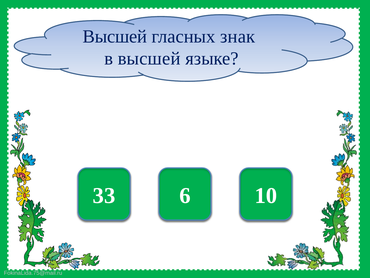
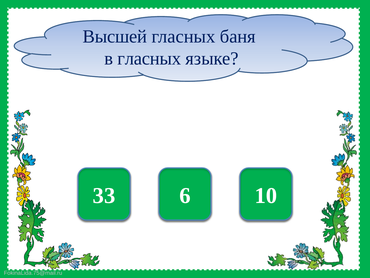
знак: знак -> баня
в высшей: высшей -> гласных
